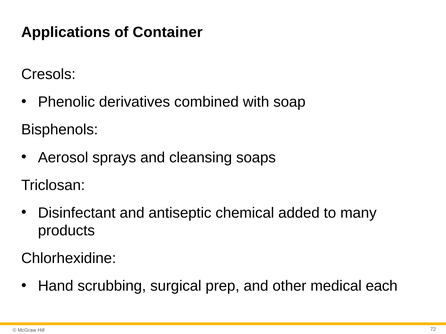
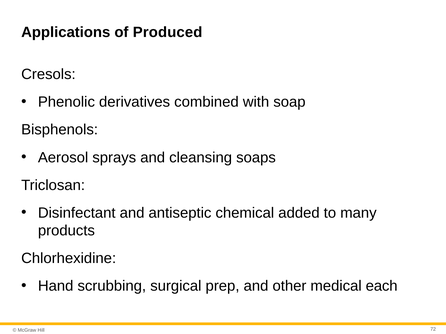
Container: Container -> Produced
